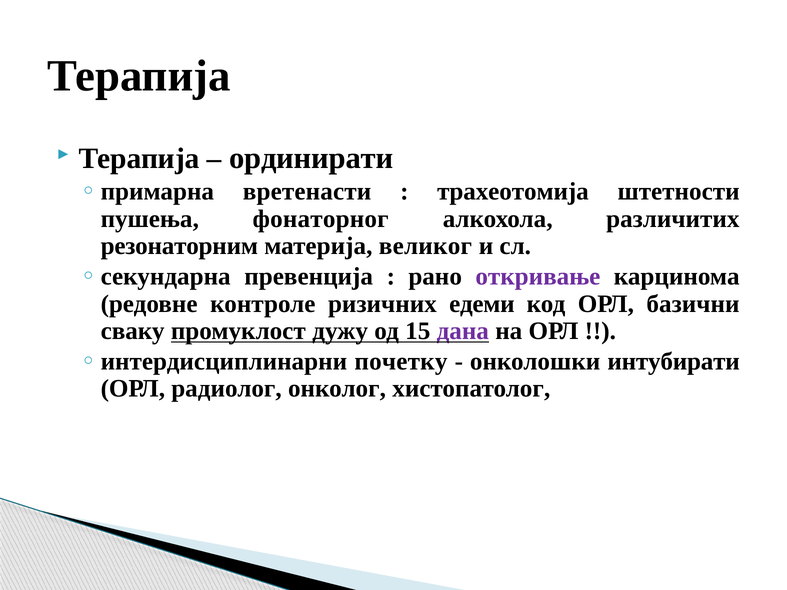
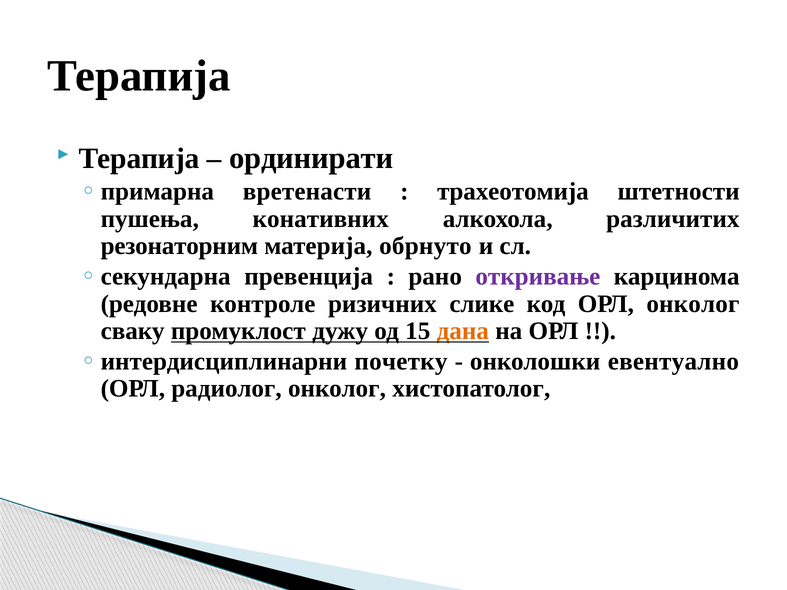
фонаторног: фонаторног -> конативних
великог: великог -> обрнуто
едеми: едеми -> слике
ОРЛ базични: базични -> онколог
дана colour: purple -> orange
интубирати: интубирати -> евентуално
